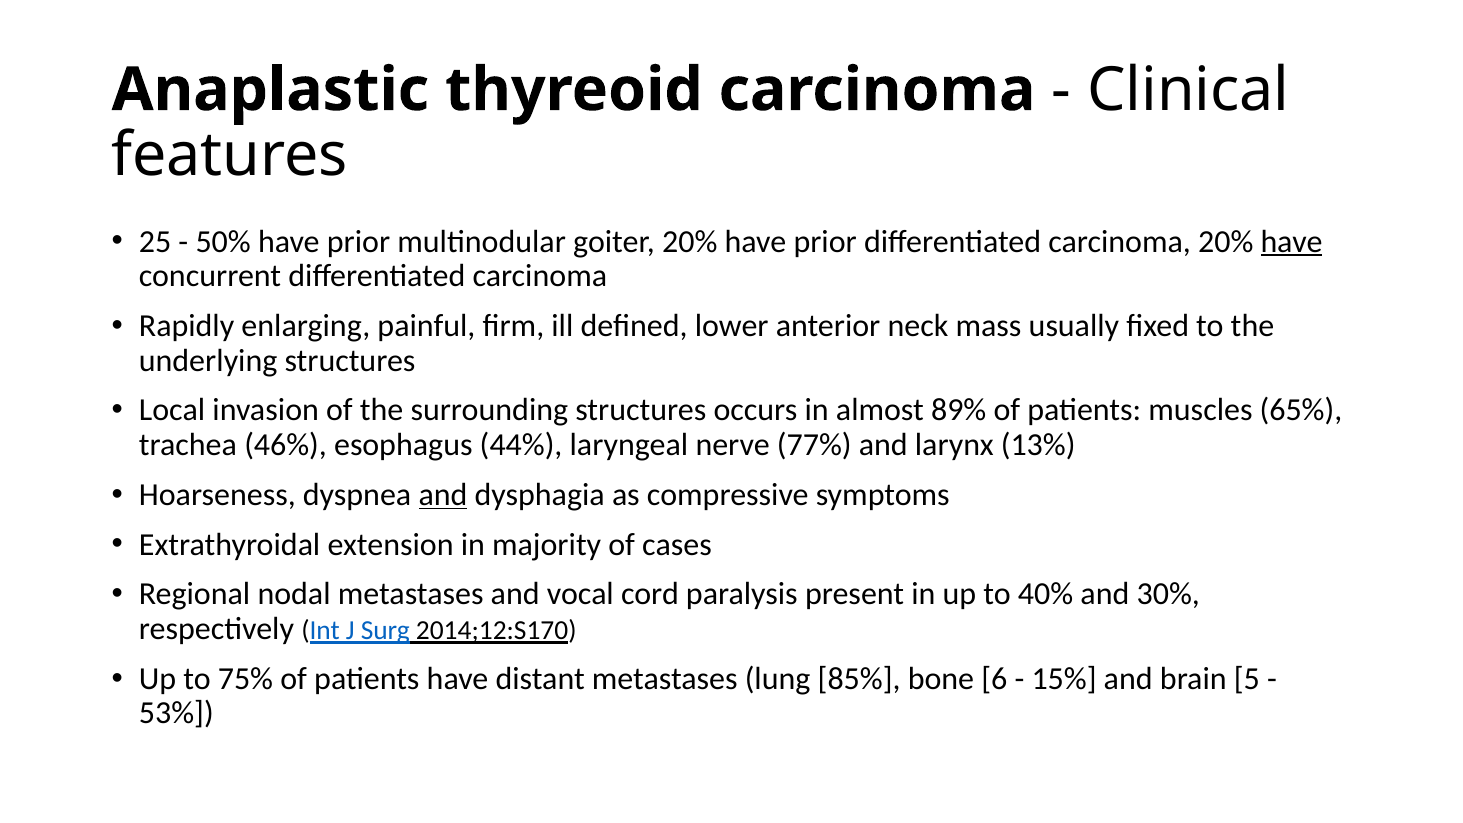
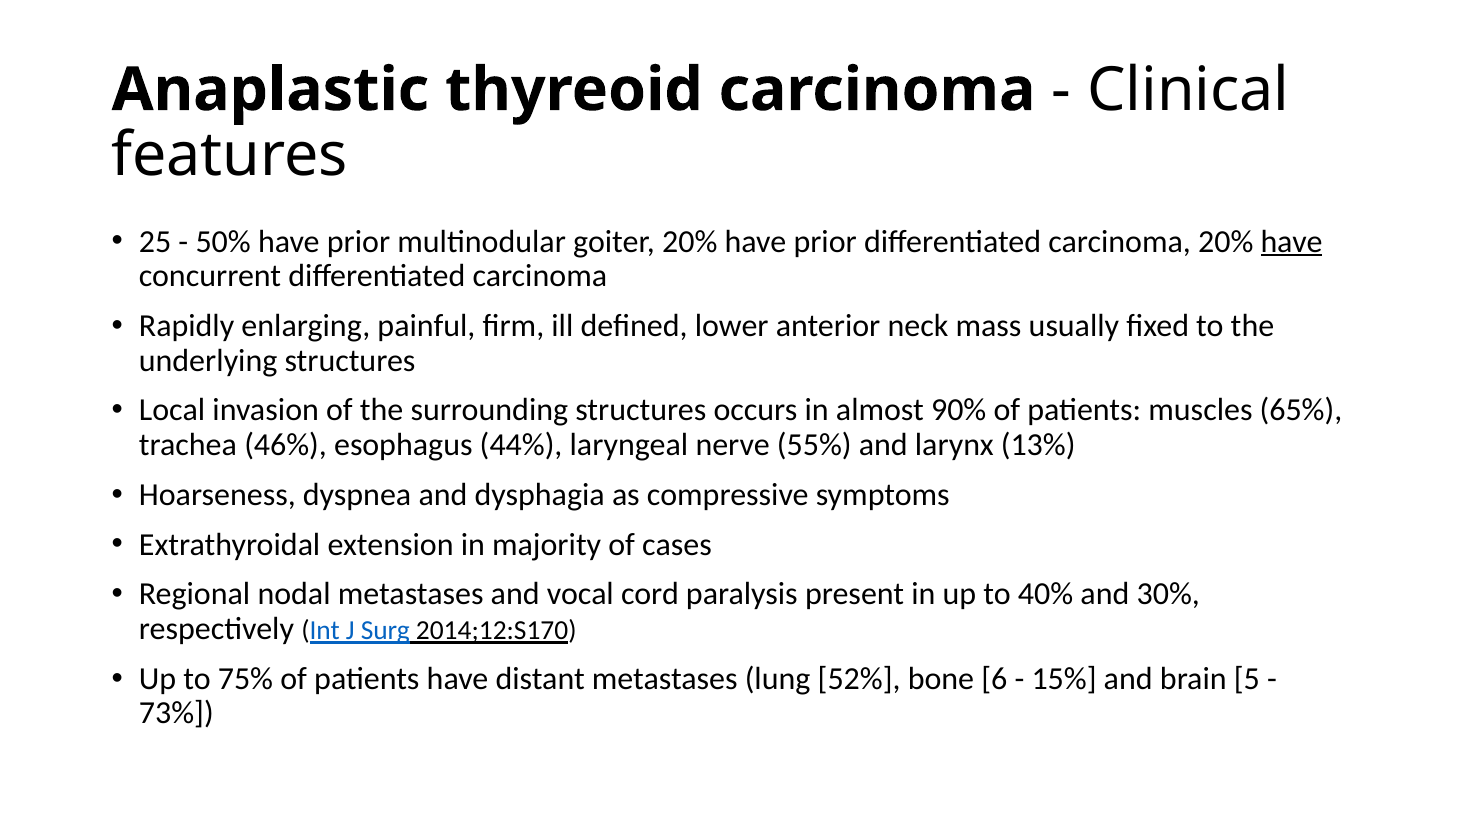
89%: 89% -> 90%
77%: 77% -> 55%
and at (443, 495) underline: present -> none
85%: 85% -> 52%
53%: 53% -> 73%
